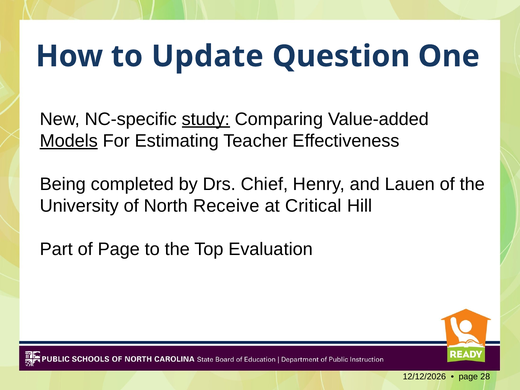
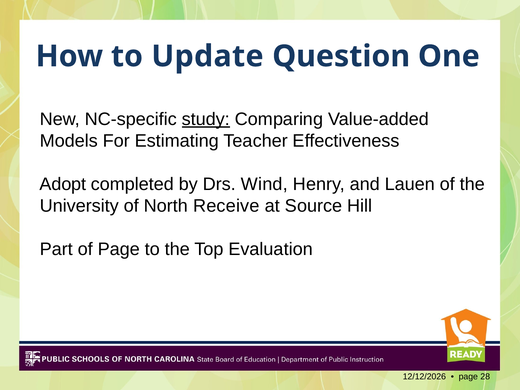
Models underline: present -> none
Being: Being -> Adopt
Chief: Chief -> Wind
Critical: Critical -> Source
